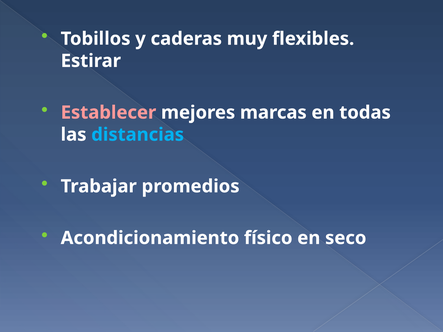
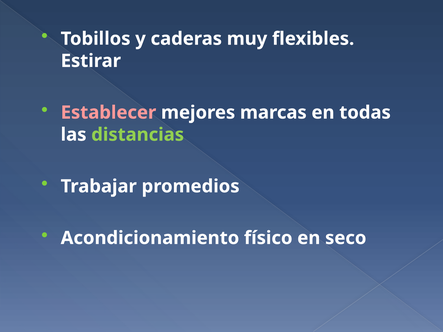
distancias colour: light blue -> light green
